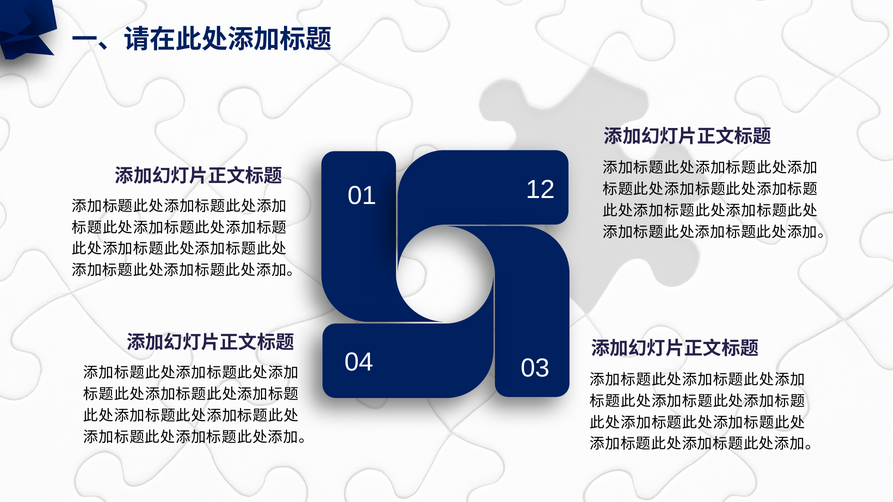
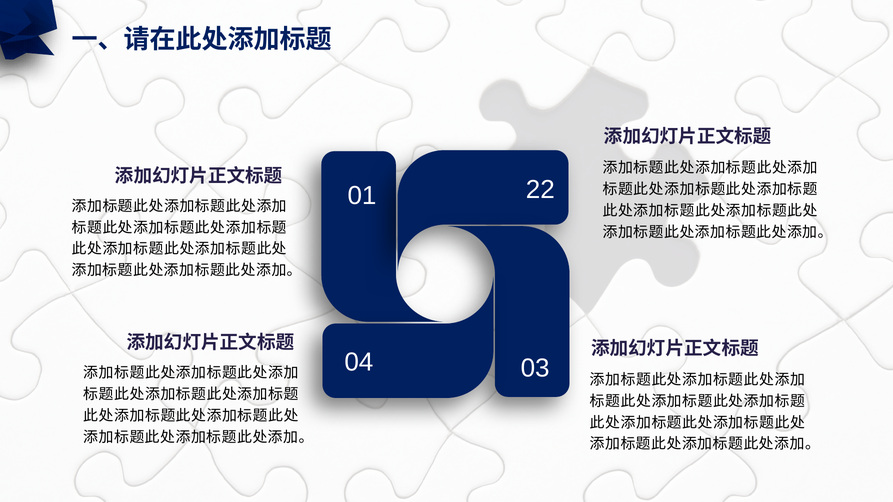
12: 12 -> 22
